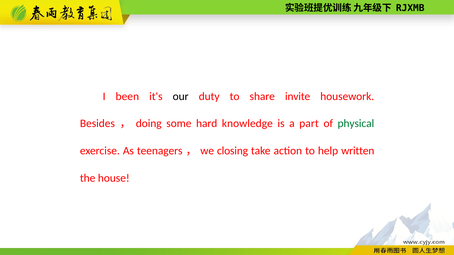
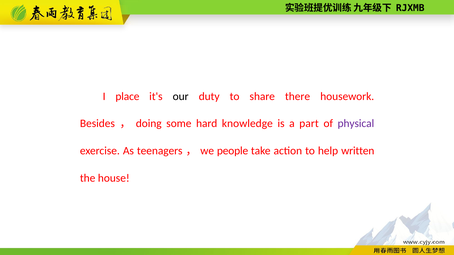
been: been -> place
invite: invite -> there
physical colour: green -> purple
closing: closing -> people
